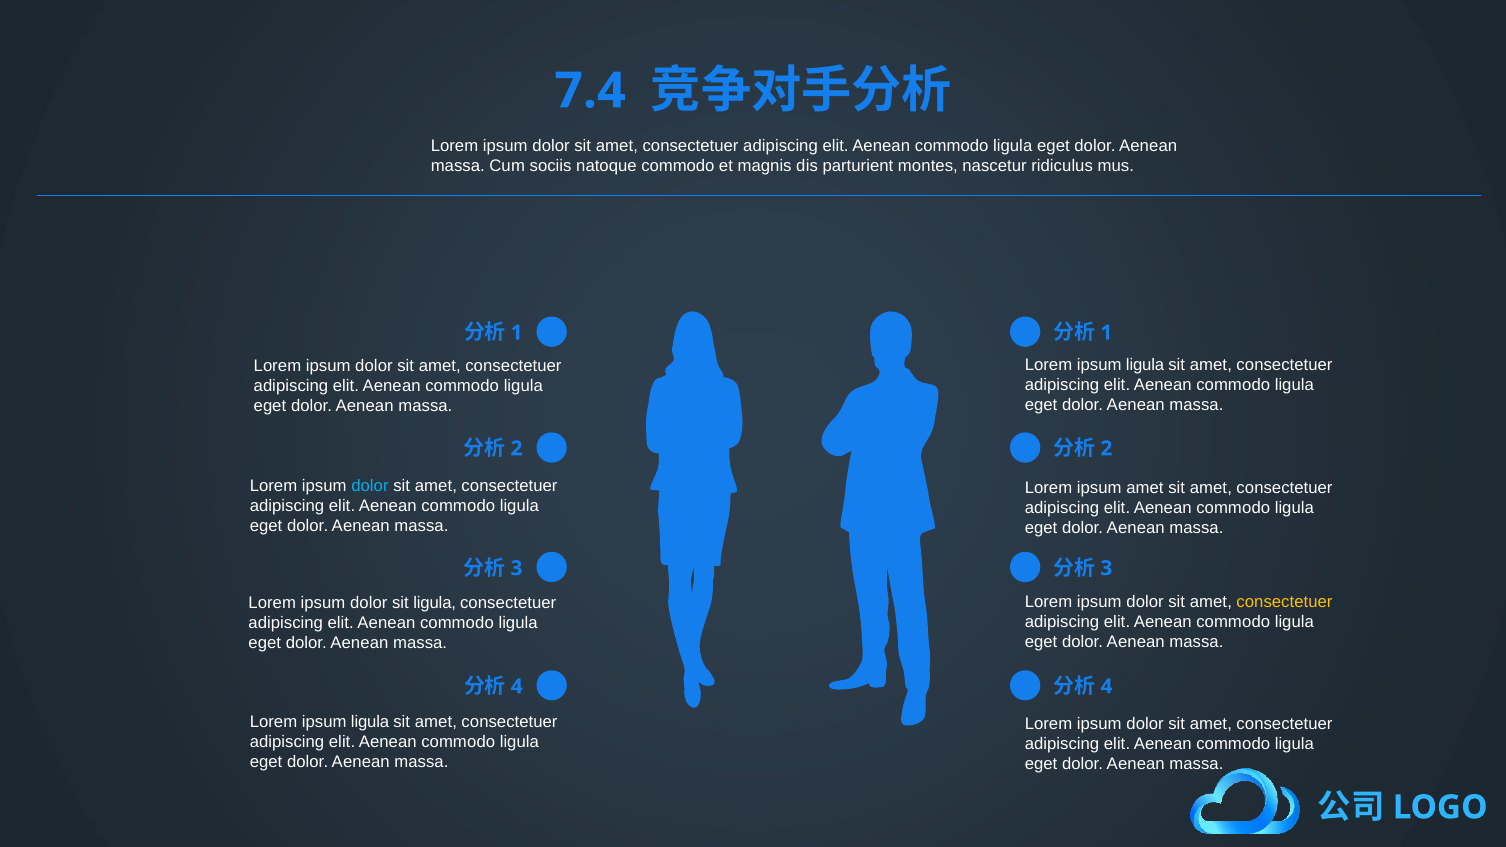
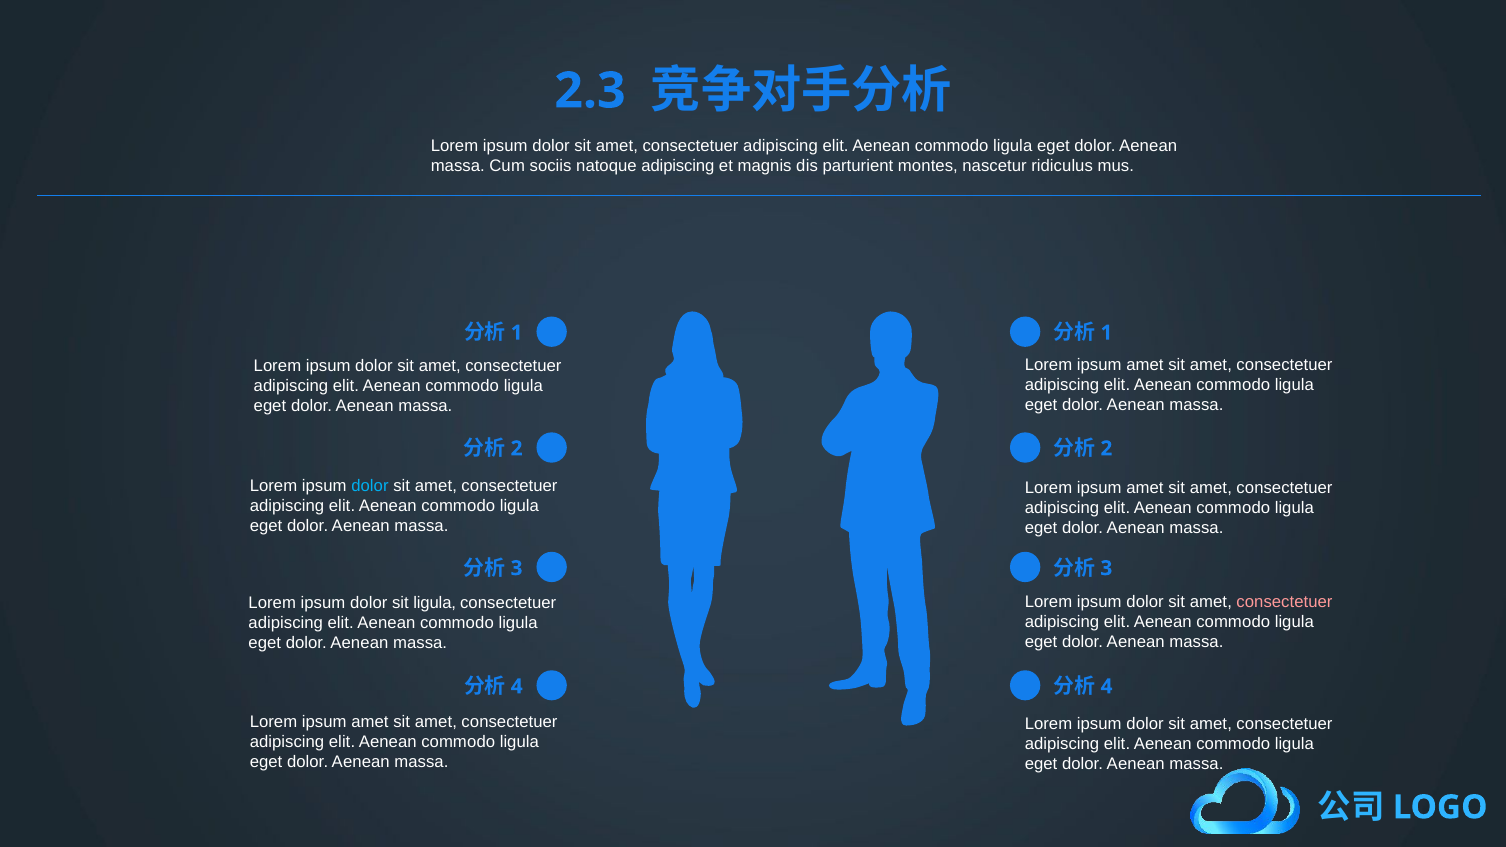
7.4: 7.4 -> 2.3
natoque commodo: commodo -> adipiscing
ligula at (1145, 365): ligula -> amet
consectetuer at (1284, 602) colour: yellow -> pink
ligula at (370, 722): ligula -> amet
